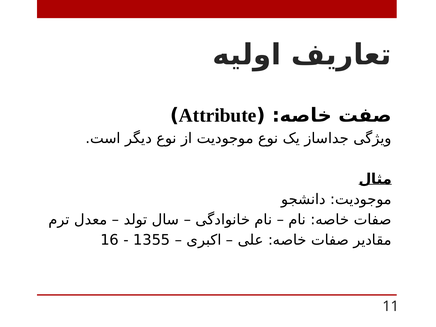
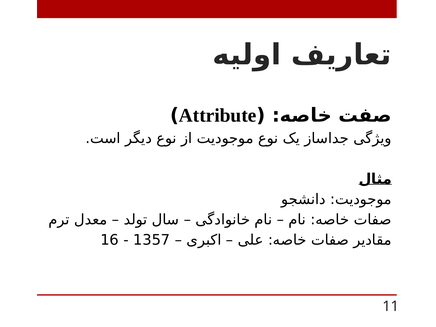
1355: 1355 -> 1357
